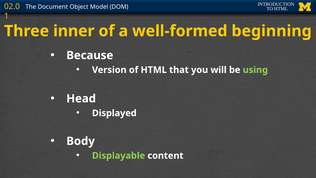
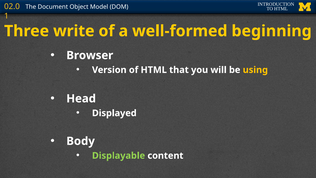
inner: inner -> write
Because: Because -> Browser
using colour: light green -> yellow
